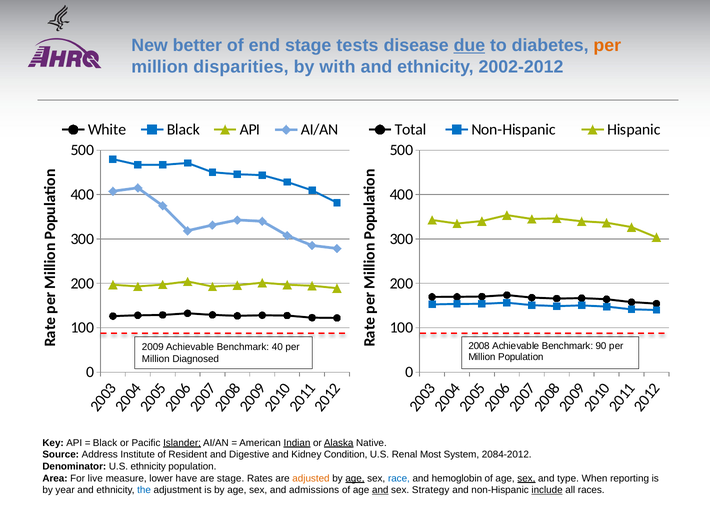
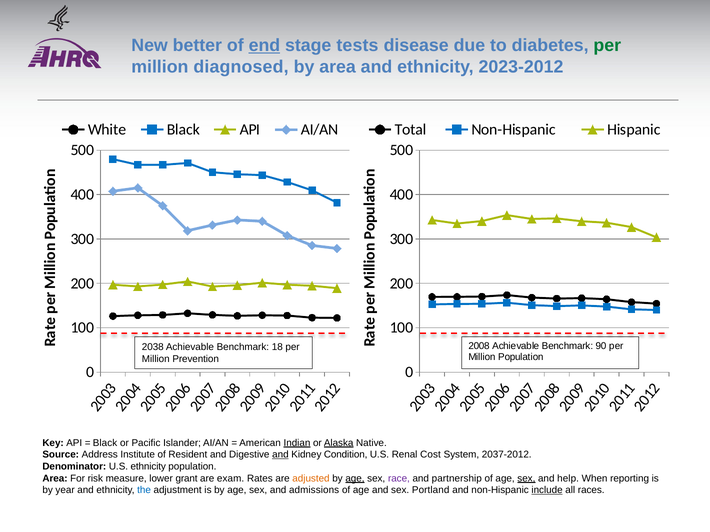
end underline: none -> present
due underline: present -> none
per at (607, 46) colour: orange -> green
disparities: disparities -> diagnosed
by with: with -> area
2002-2012: 2002-2012 -> 2023-2012
2009: 2009 -> 2038
40: 40 -> 18
Diagnosed: Diagnosed -> Prevention
Islander underline: present -> none
and at (280, 455) underline: none -> present
Most: Most -> Cost
2084-2012: 2084-2012 -> 2037-2012
live: live -> risk
have: have -> grant
are stage: stage -> exam
race colour: blue -> purple
hemoglobin: hemoglobin -> partnership
type: type -> help
and at (380, 491) underline: present -> none
Strategy: Strategy -> Portland
